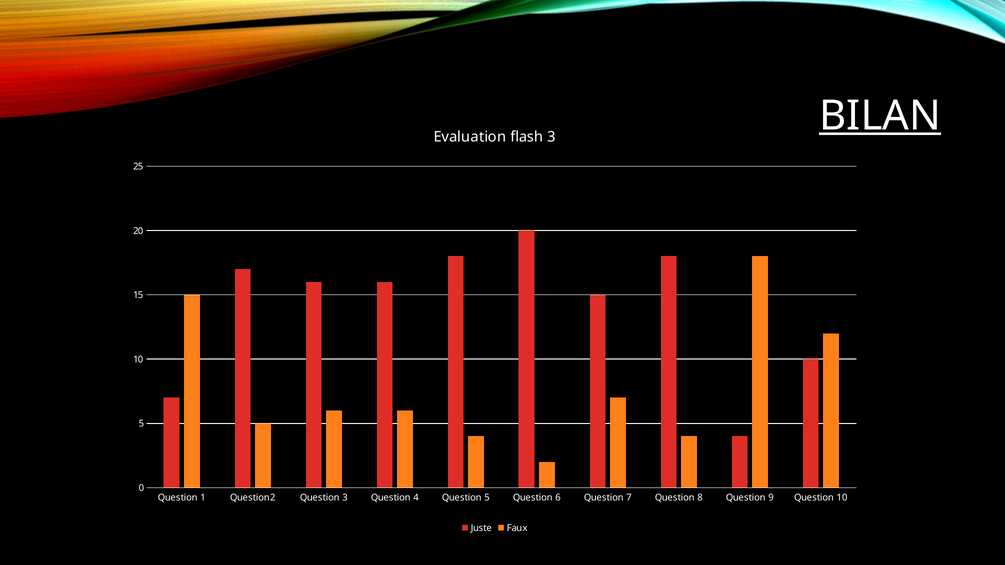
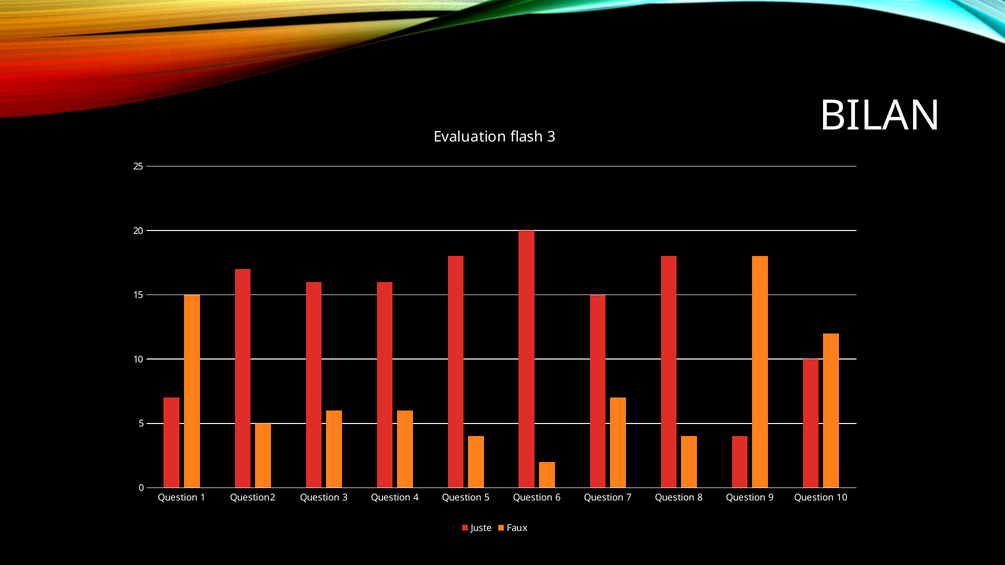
BILAN underline: present -> none
